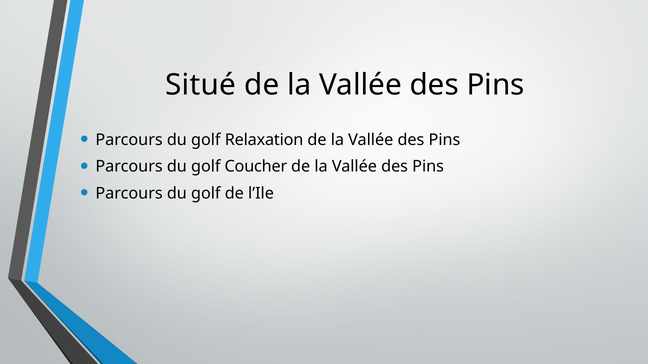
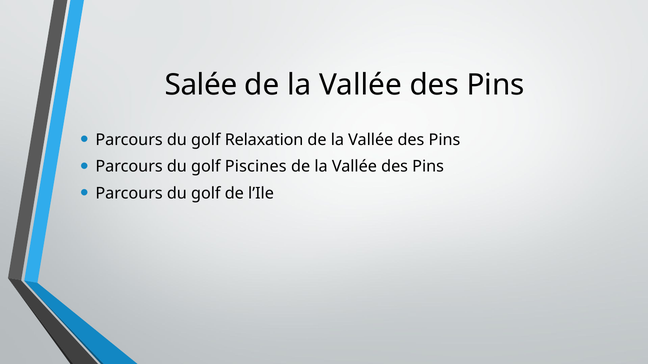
Situé: Situé -> Salée
Coucher: Coucher -> Piscines
